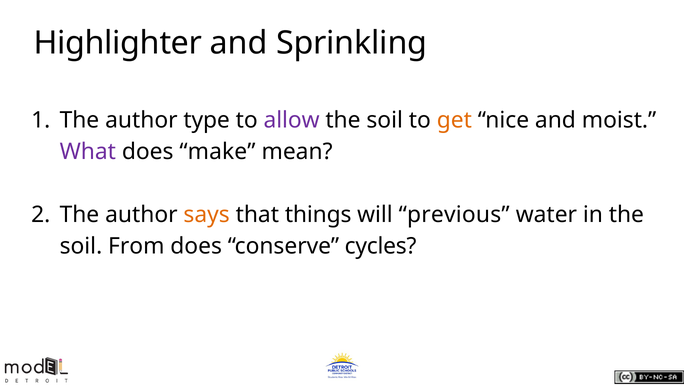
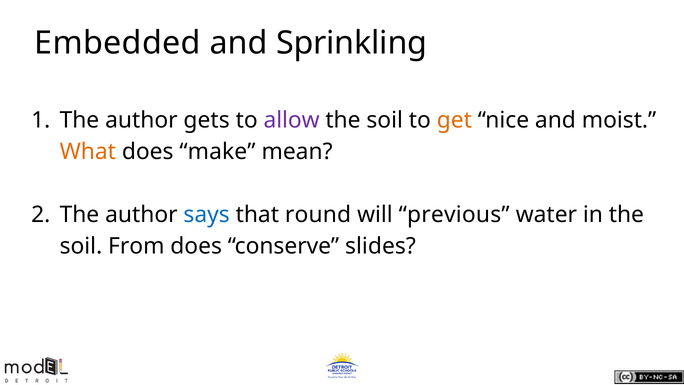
Highlighter: Highlighter -> Embedded
type: type -> gets
What colour: purple -> orange
says colour: orange -> blue
things: things -> round
cycles: cycles -> slides
